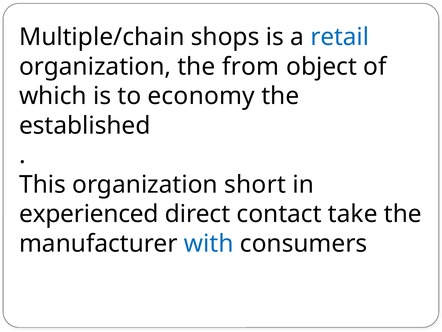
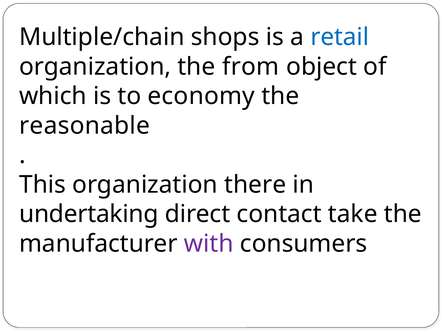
established: established -> reasonable
short: short -> there
experienced: experienced -> undertaking
with colour: blue -> purple
